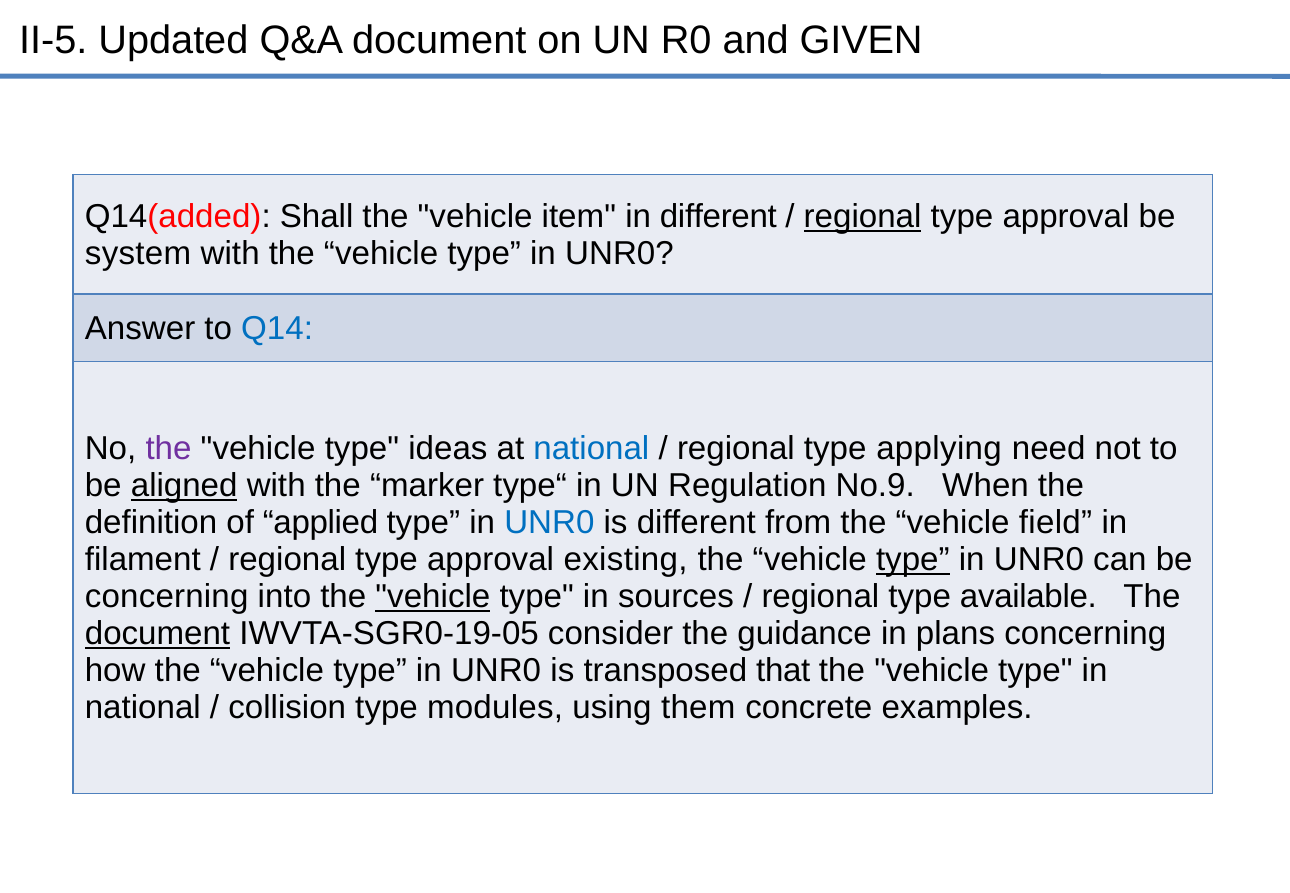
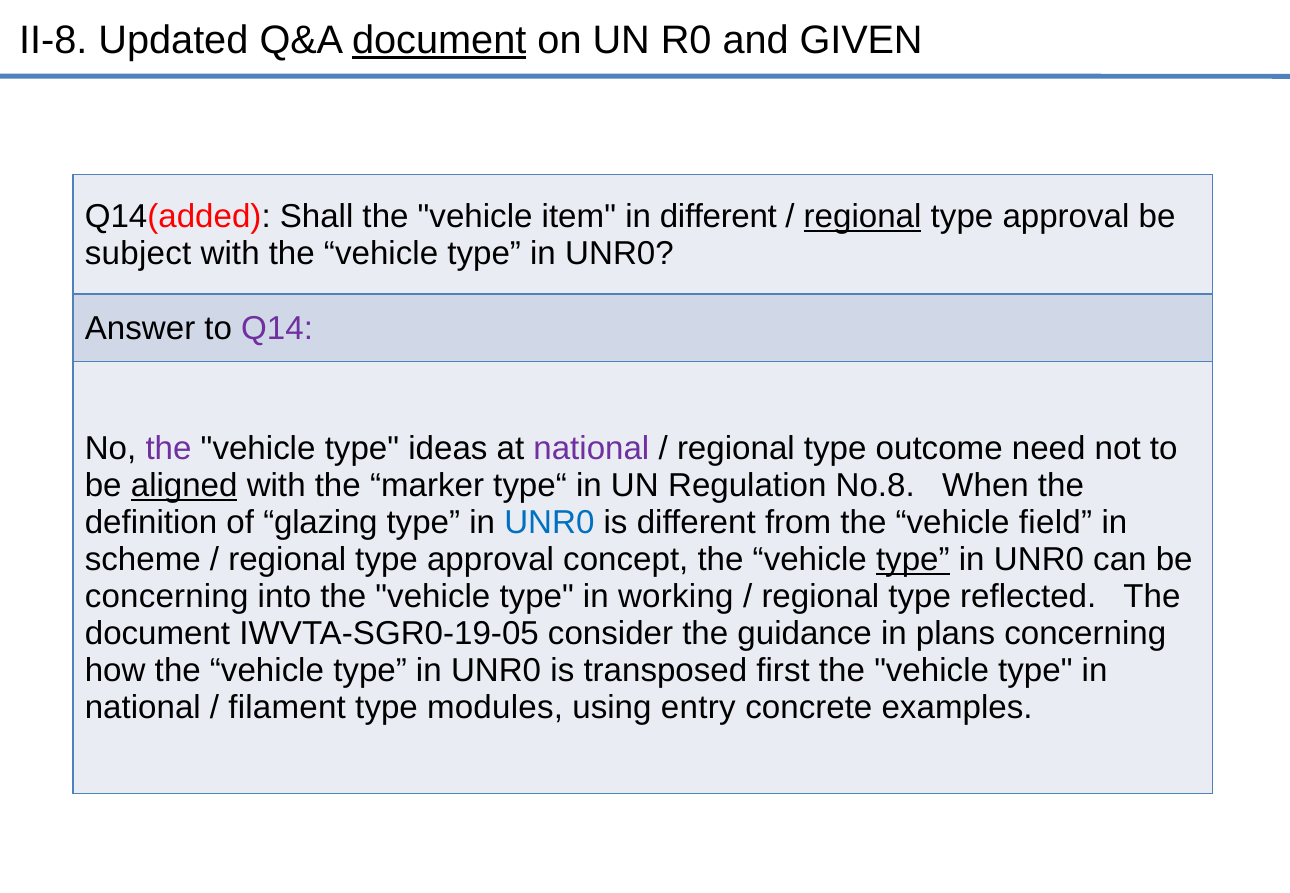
II-5: II-5 -> II-8
document at (439, 40) underline: none -> present
system: system -> subject
Q14 colour: blue -> purple
national at (591, 449) colour: blue -> purple
applying: applying -> outcome
No.9: No.9 -> No.8
applied: applied -> glazing
filament: filament -> scheme
existing: existing -> concept
vehicle at (433, 597) underline: present -> none
sources: sources -> working
available: available -> reflected
document at (158, 633) underline: present -> none
that: that -> first
collision: collision -> filament
them: them -> entry
